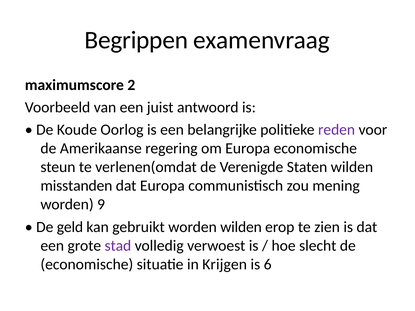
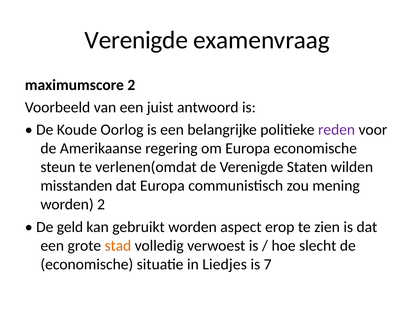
Begrippen at (136, 40): Begrippen -> Verenigde
worden 9: 9 -> 2
worden wilden: wilden -> aspect
stad colour: purple -> orange
Krijgen: Krijgen -> Liedjes
6: 6 -> 7
